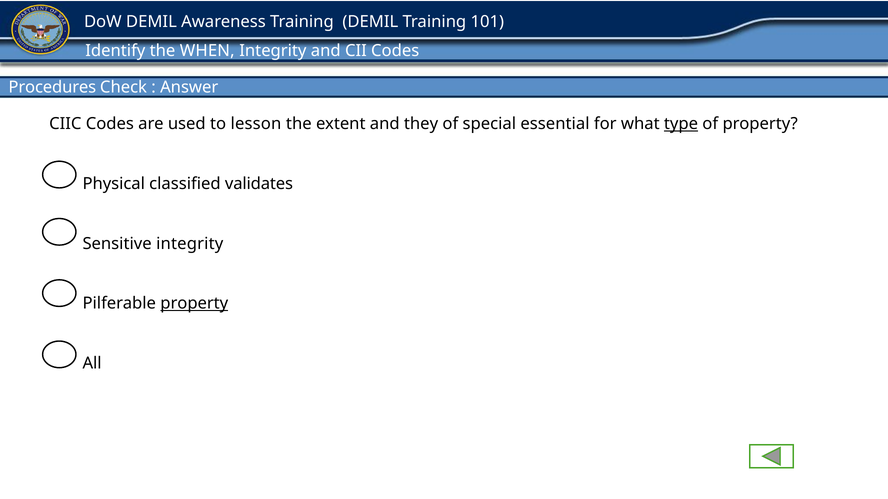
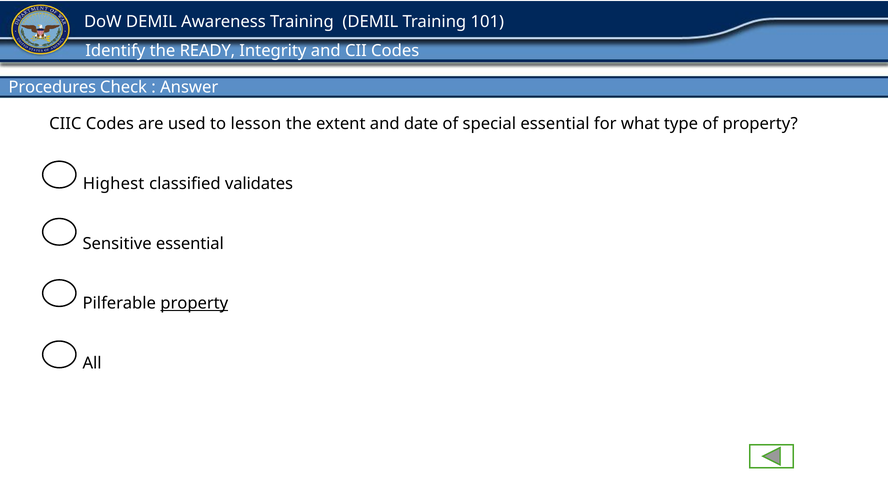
WHEN: WHEN -> READY
they: they -> date
type underline: present -> none
Physical: Physical -> Highest
Sensitive integrity: integrity -> essential
